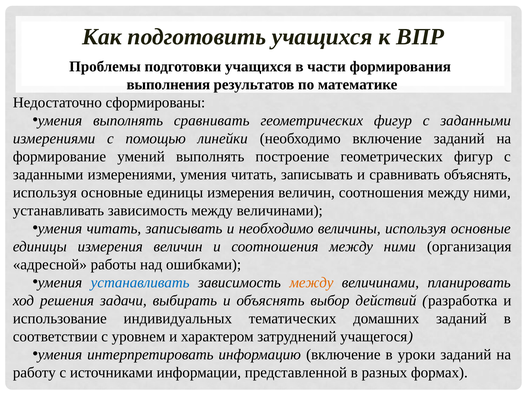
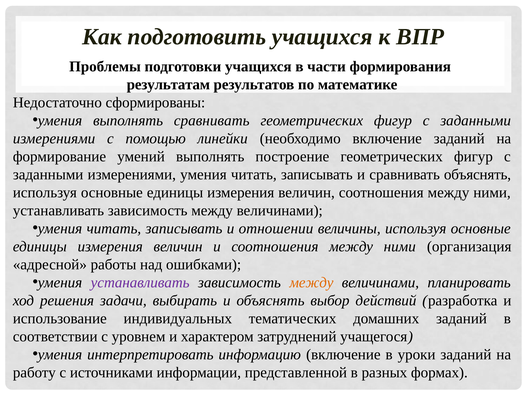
выполнения: выполнения -> результатам
и необходимо: необходимо -> отношении
устанавливать at (140, 283) colour: blue -> purple
